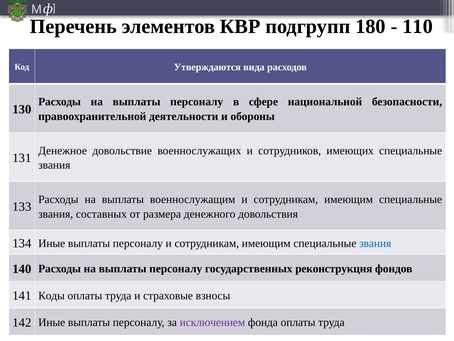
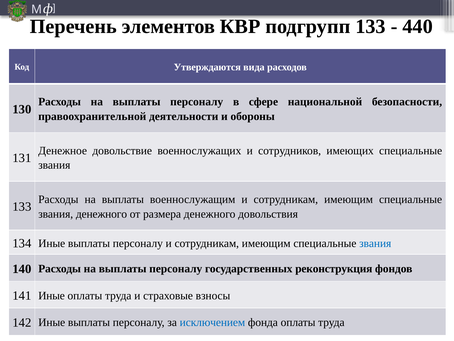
подгрупп 180: 180 -> 133
110: 110 -> 440
звания составных: составных -> денежного
141 Коды: Коды -> Иные
исключением colour: purple -> blue
